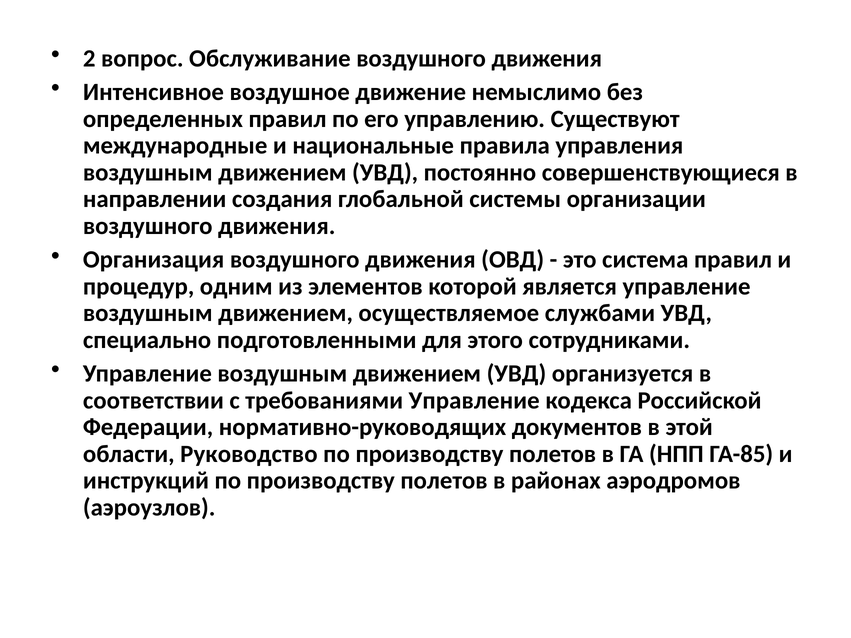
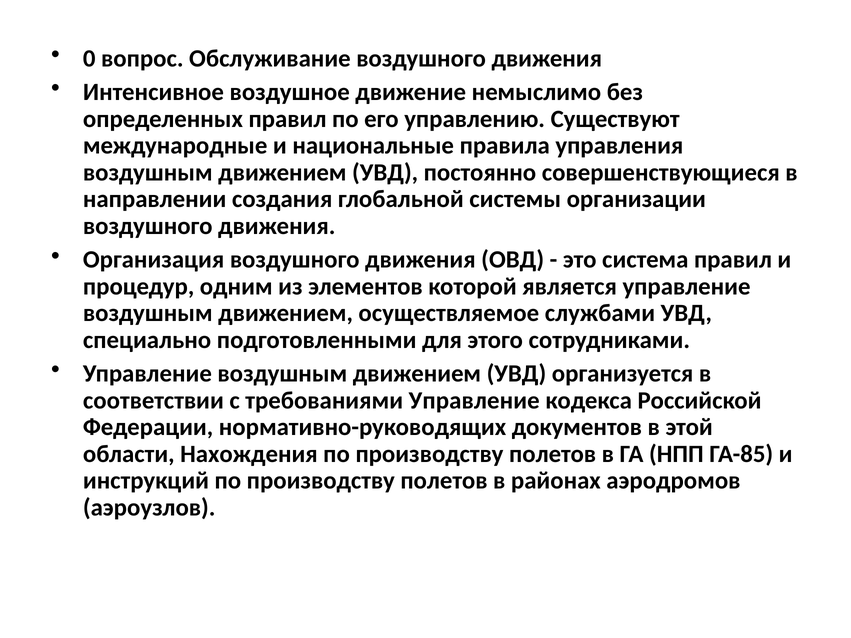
2: 2 -> 0
Руководство: Руководство -> Нахождения
